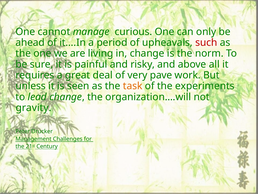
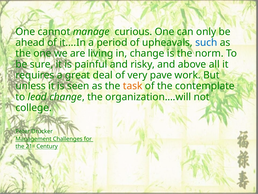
such colour: red -> blue
experiments: experiments -> contemplate
gravity: gravity -> college
